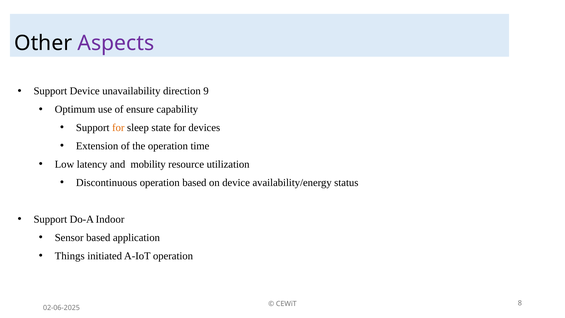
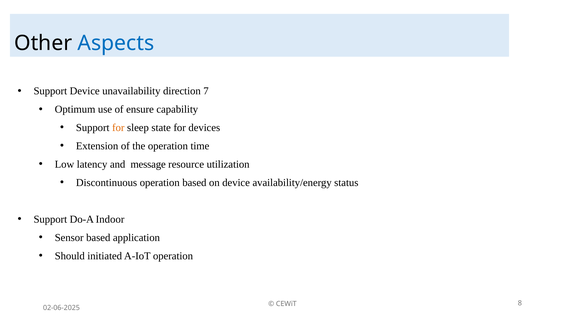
Aspects colour: purple -> blue
9: 9 -> 7
mobility: mobility -> message
Things: Things -> Should
